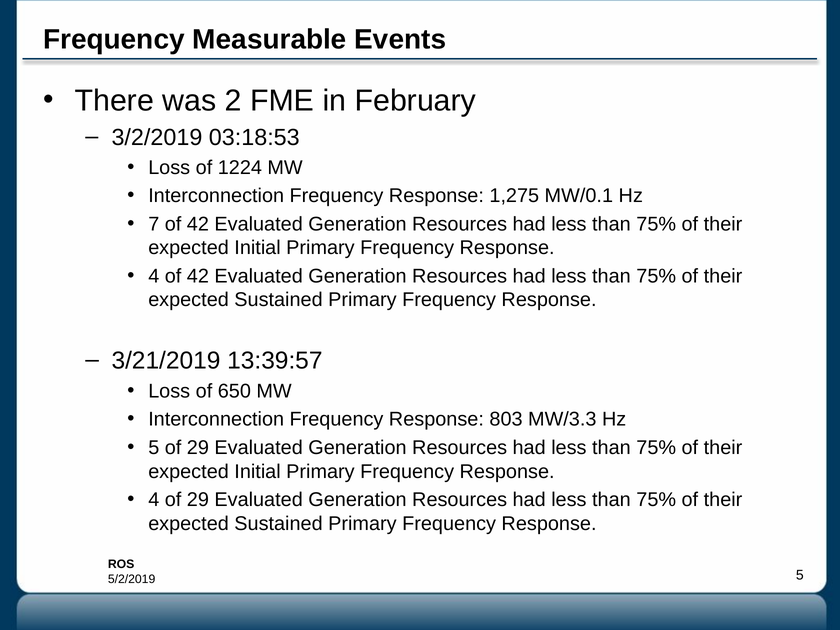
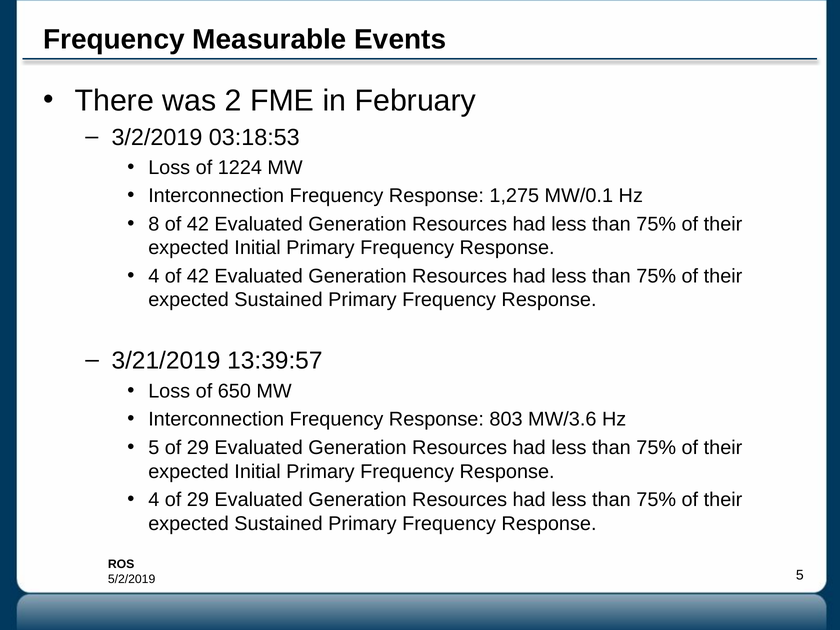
7: 7 -> 8
MW/3.3: MW/3.3 -> MW/3.6
